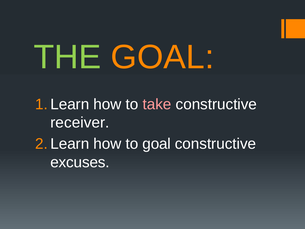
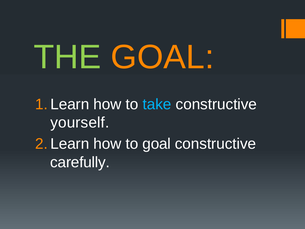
take colour: pink -> light blue
receiver: receiver -> yourself
excuses: excuses -> carefully
